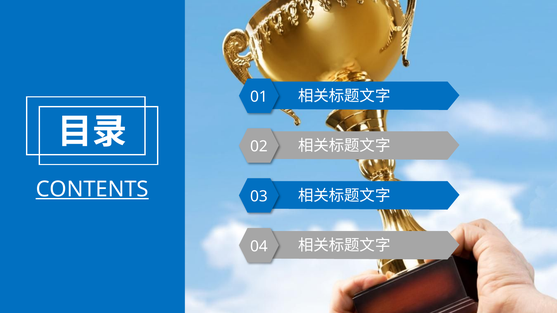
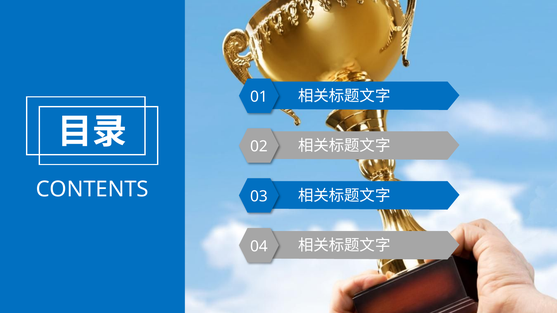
CONTENTS underline: present -> none
